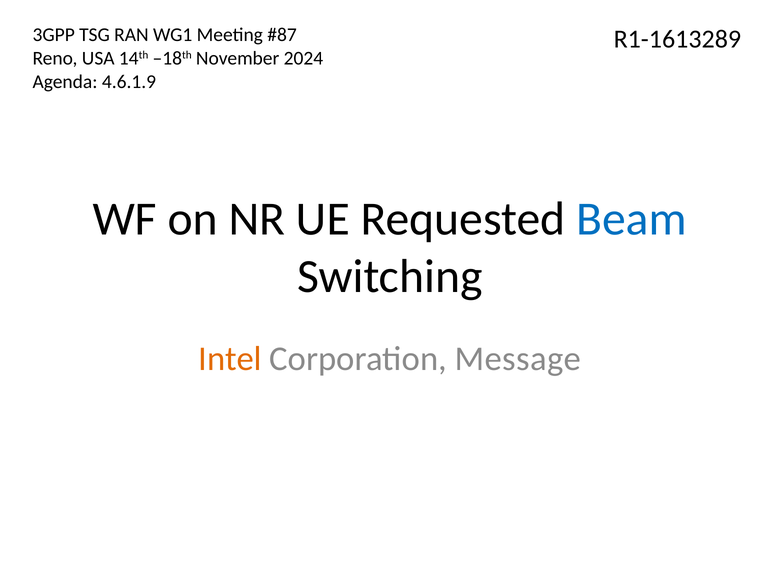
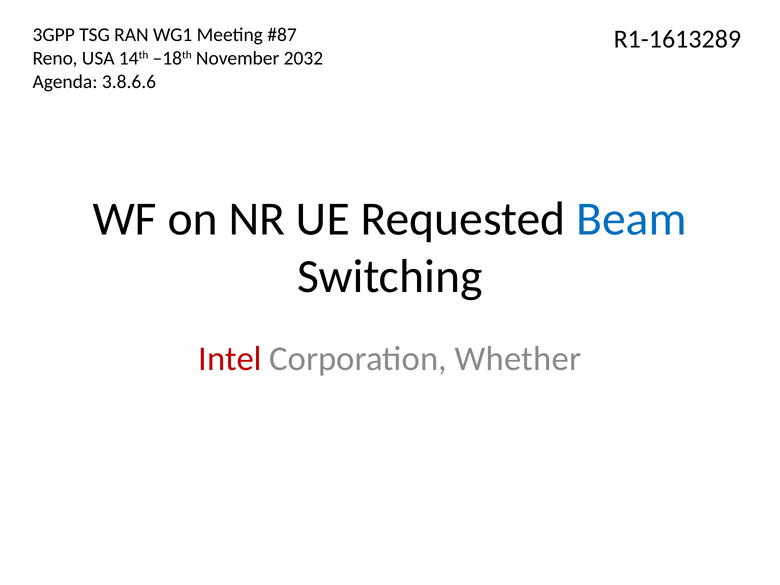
2024: 2024 -> 2032
4.6.1.9: 4.6.1.9 -> 3.8.6.6
Intel colour: orange -> red
Message: Message -> Whether
